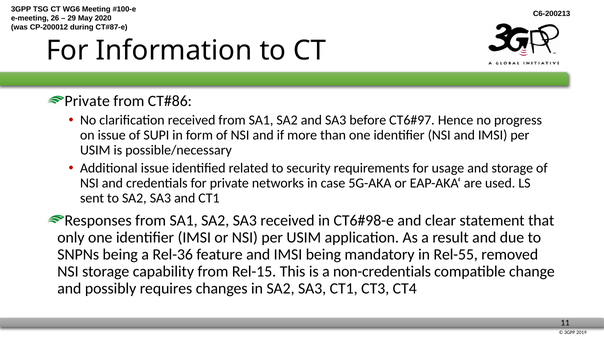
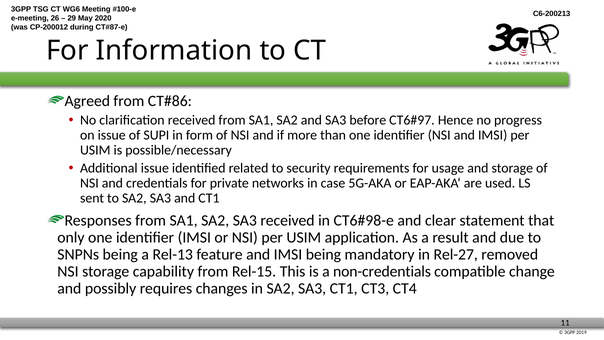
Private at (87, 101): Private -> Agreed
Rel-36: Rel-36 -> Rel-13
Rel-55: Rel-55 -> Rel-27
